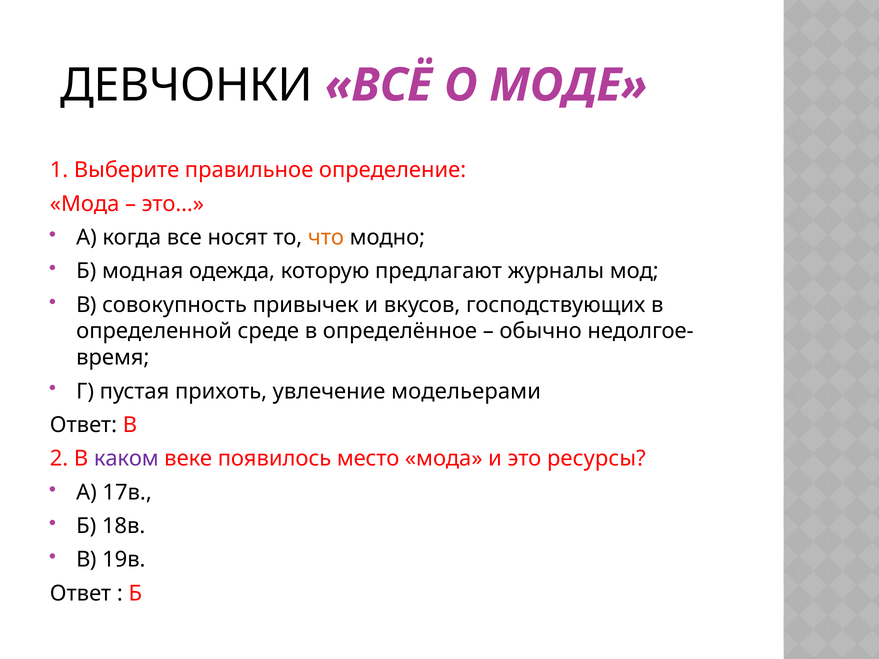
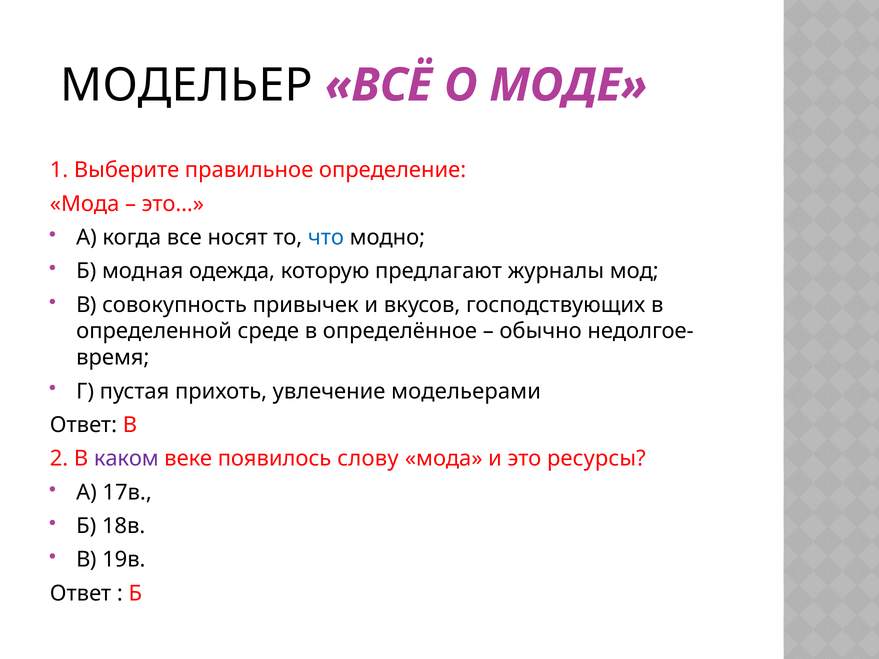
ДЕВЧОНКИ: ДЕВЧОНКИ -> МОДЕЛЬЕР
что colour: orange -> blue
место: место -> слову
